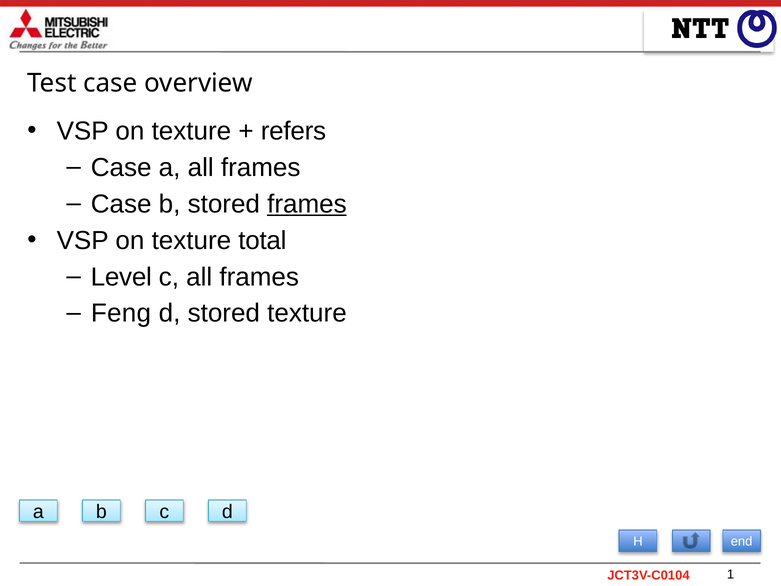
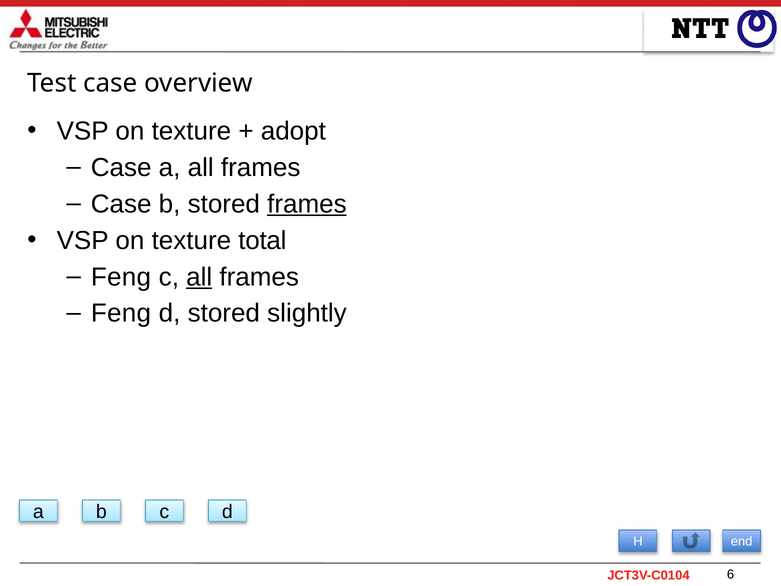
refers: refers -> adopt
Level at (121, 277): Level -> Feng
all at (199, 277) underline: none -> present
stored texture: texture -> slightly
1: 1 -> 6
